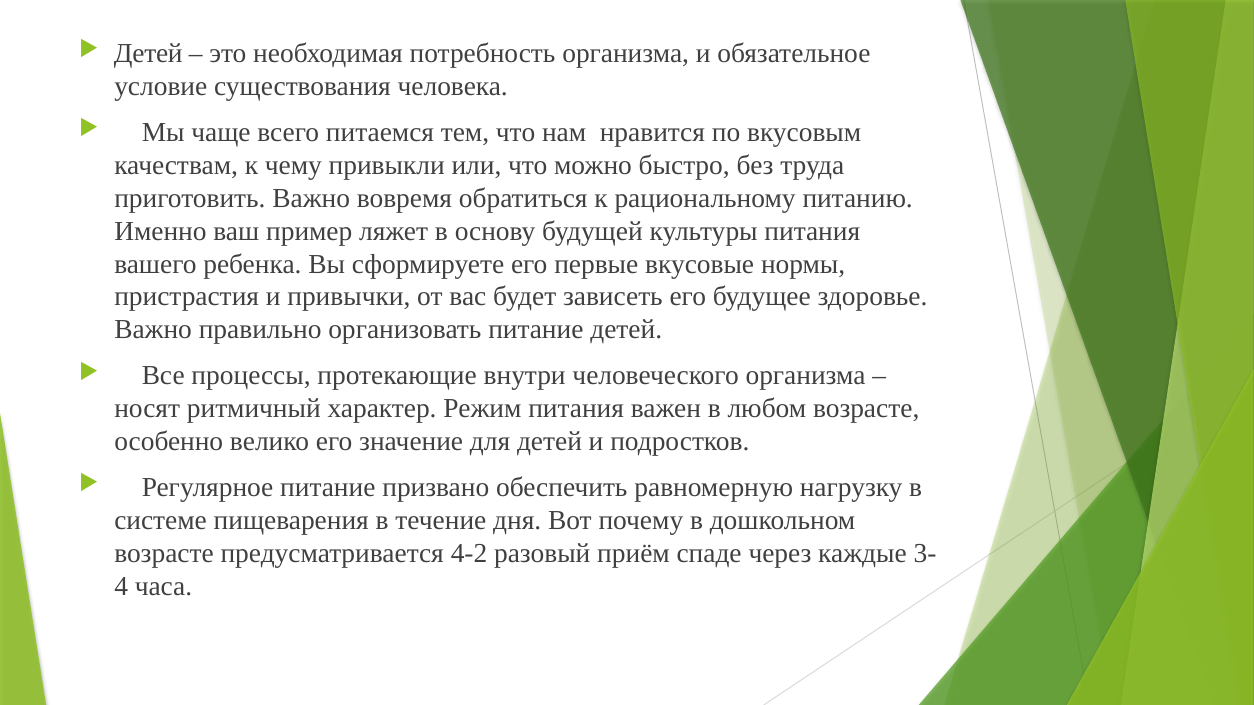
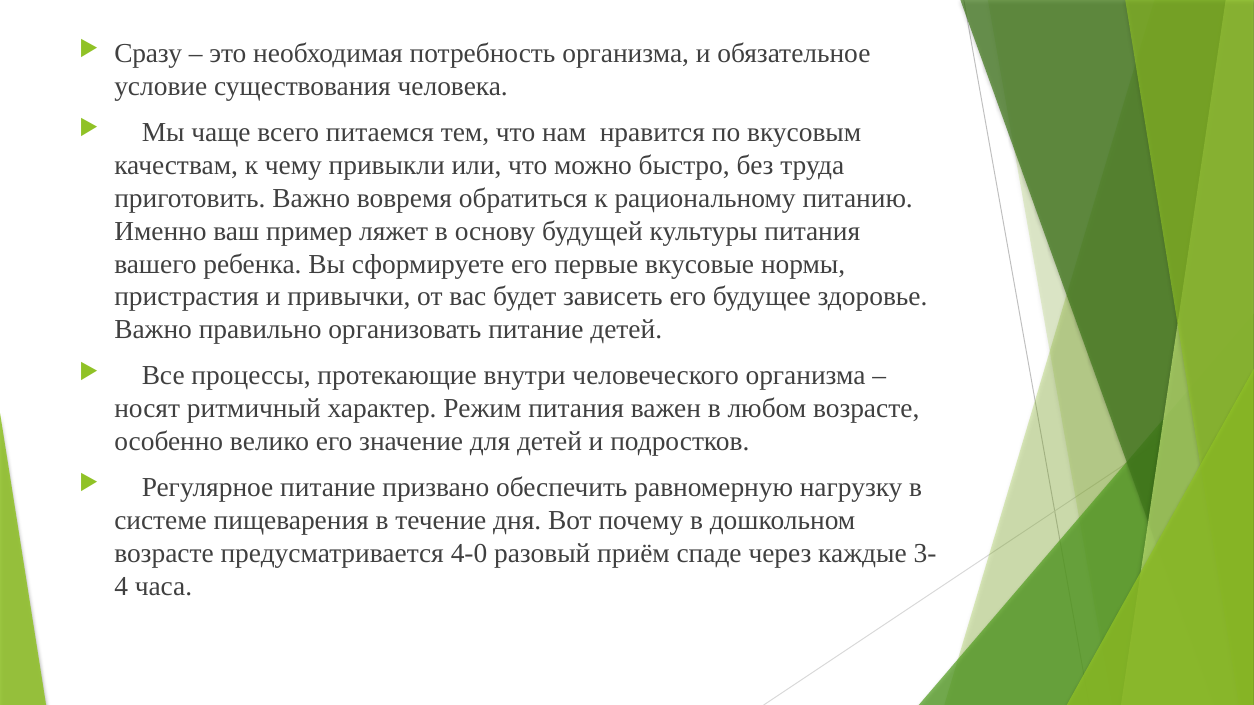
Детей at (148, 54): Детей -> Сразу
4-2: 4-2 -> 4-0
